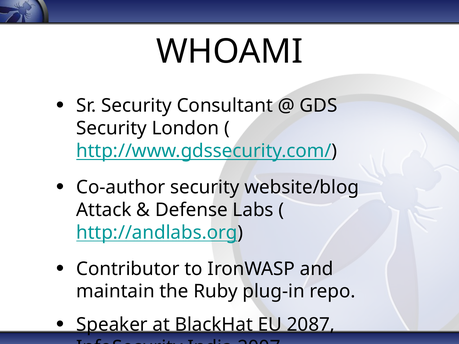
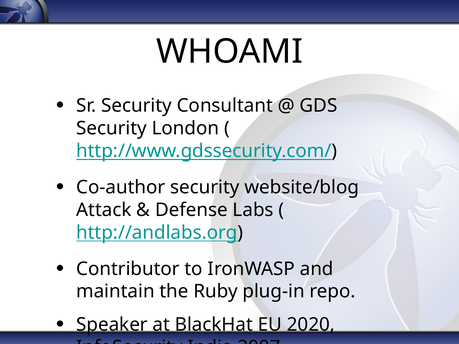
2087: 2087 -> 2020
